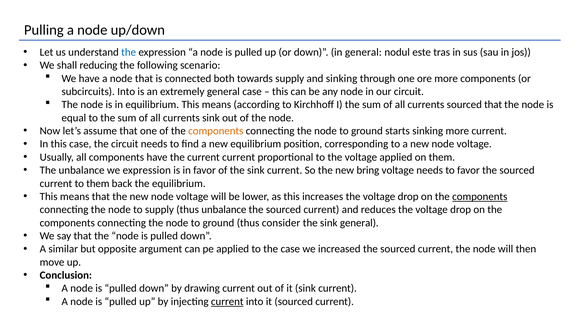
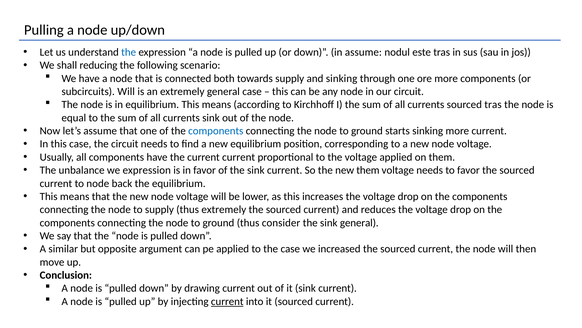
in general: general -> assume
subcircuits Into: Into -> Will
sourced that: that -> tras
components at (216, 131) colour: orange -> blue
new bring: bring -> them
to them: them -> node
components at (480, 196) underline: present -> none
thus unbalance: unbalance -> extremely
